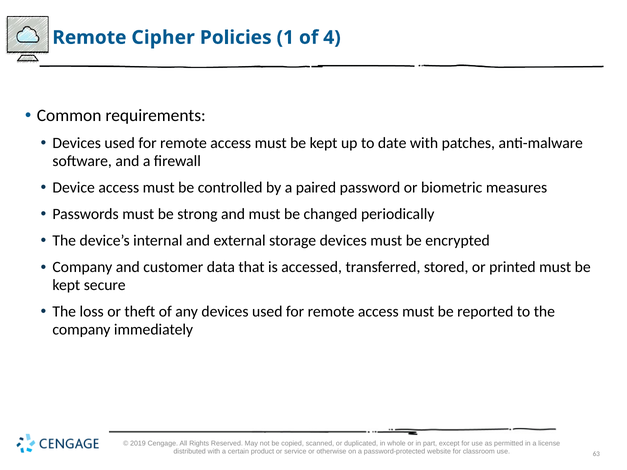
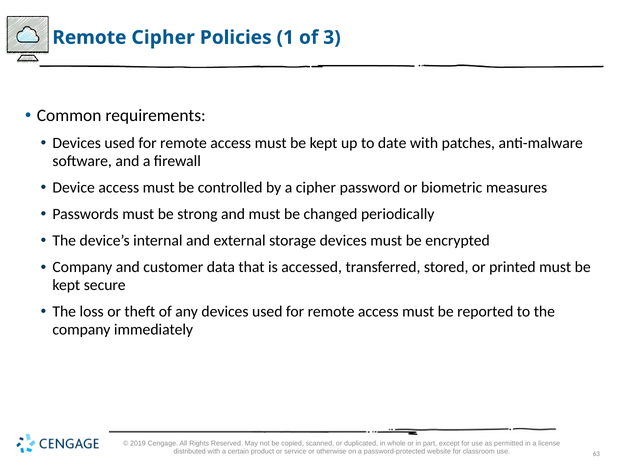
4: 4 -> 3
a paired: paired -> cipher
